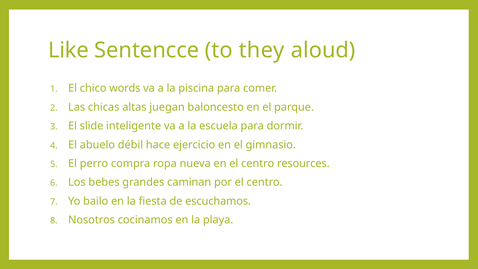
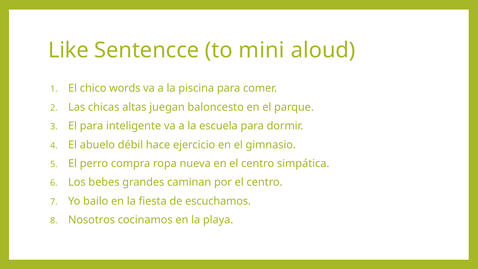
they: they -> mini
El slide: slide -> para
resources: resources -> simpática
